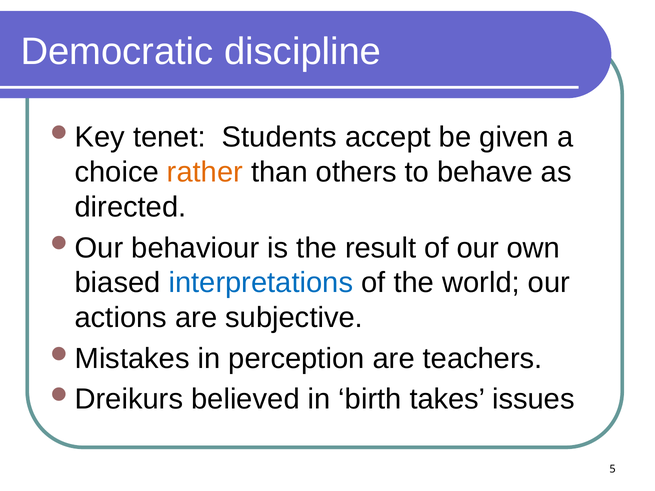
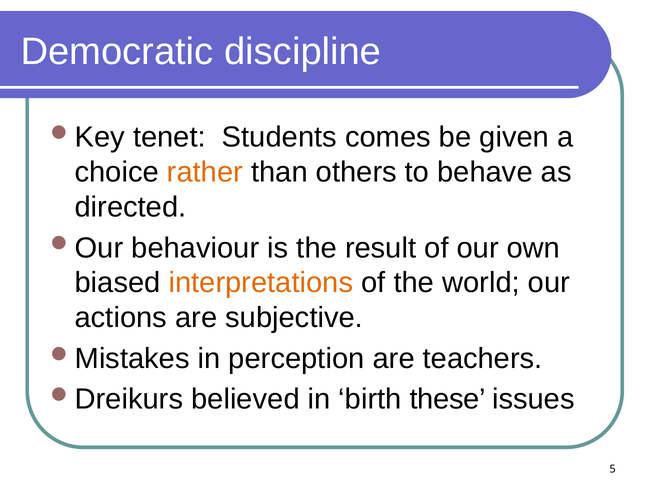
accept: accept -> comes
interpretations colour: blue -> orange
takes: takes -> these
